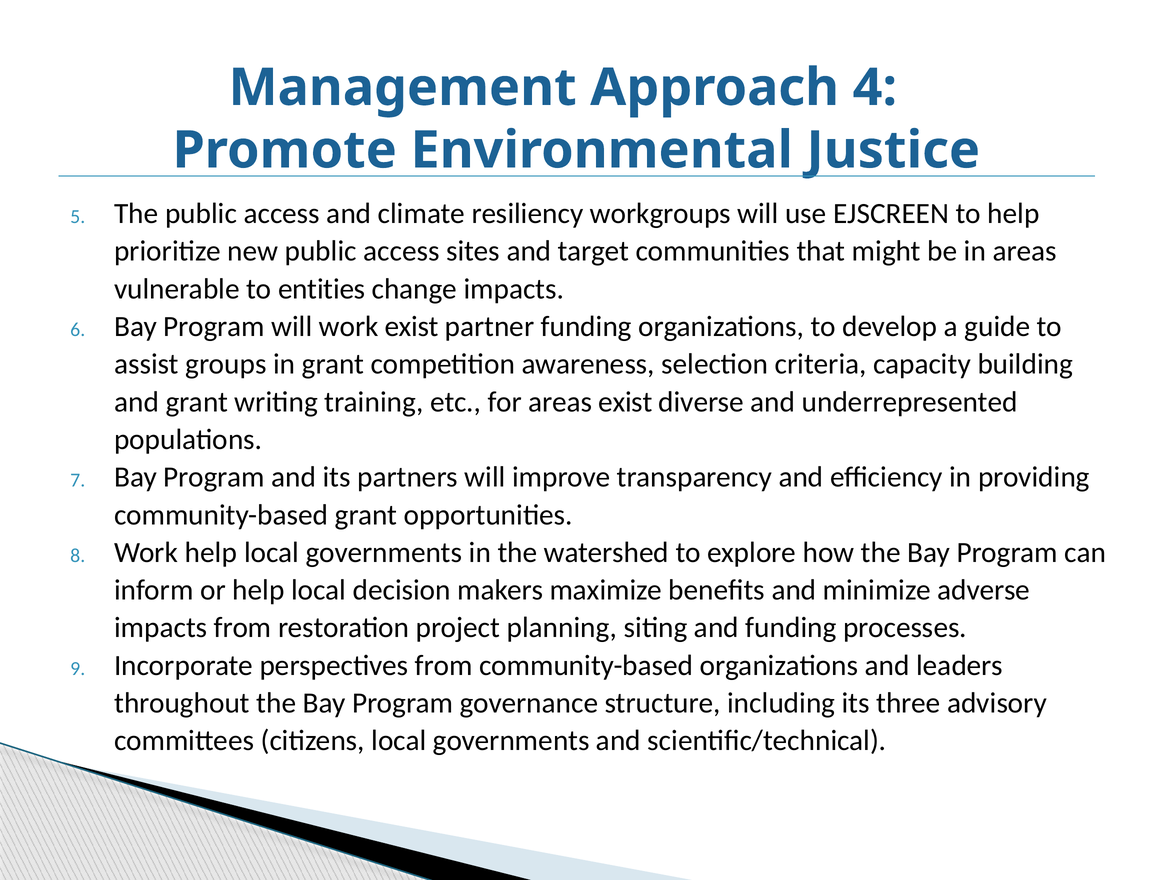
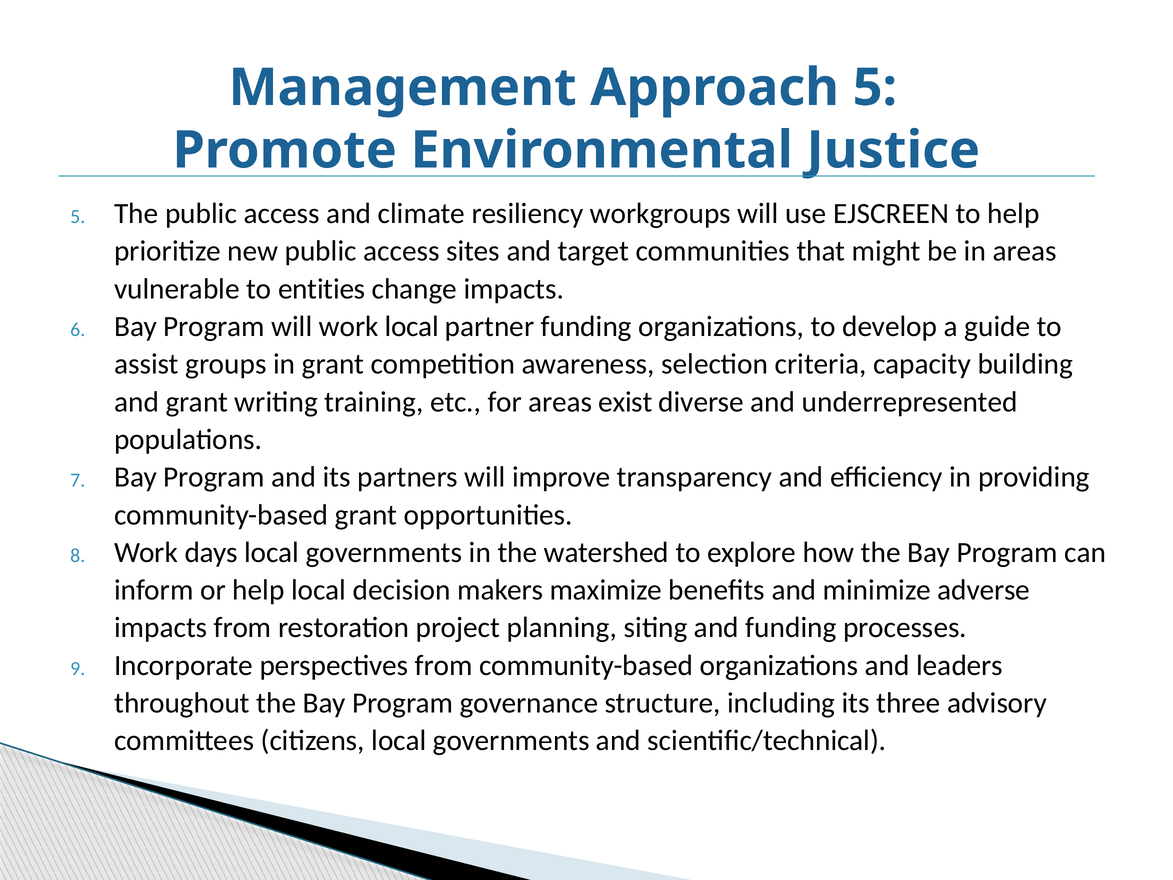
Approach 4: 4 -> 5
work exist: exist -> local
Work help: help -> days
